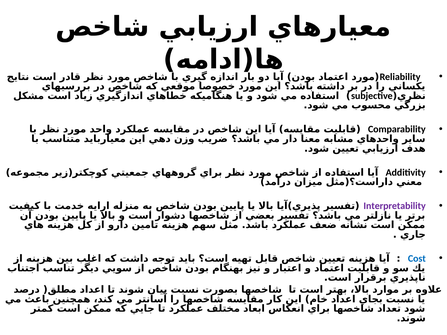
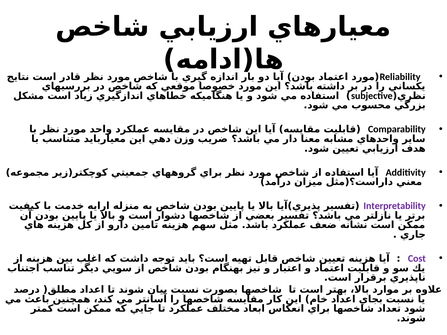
Cost colour: blue -> purple
